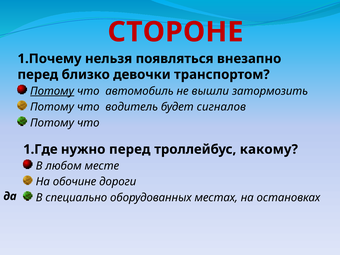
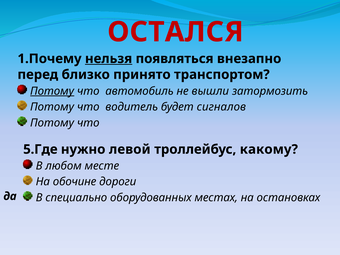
СТОРОНЕ: СТОРОНЕ -> ОСТАЛСЯ
нельзя underline: none -> present
девочки: девочки -> принято
1.Где: 1.Где -> 5.Где
нужно перед: перед -> левой
